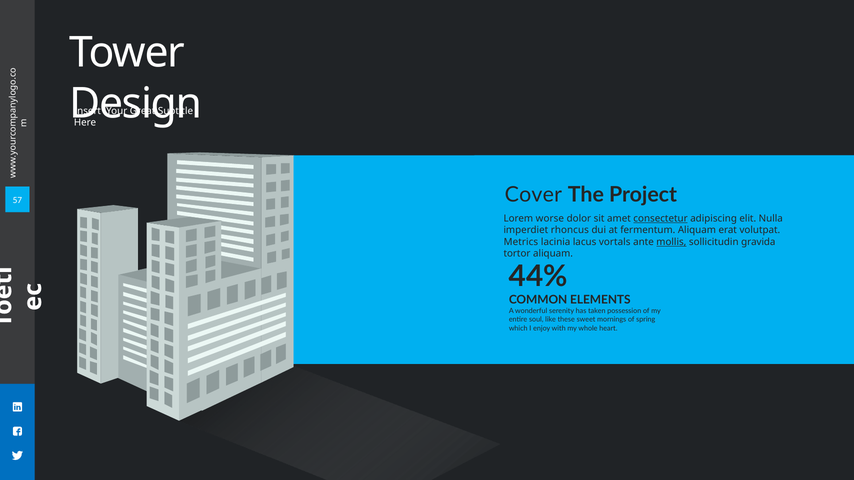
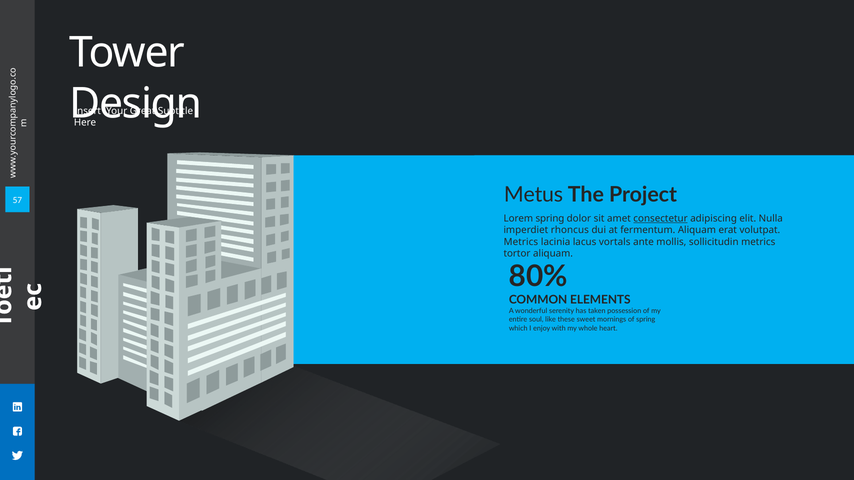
Cover: Cover -> Metus
Lorem worse: worse -> spring
mollis underline: present -> none
sollicitudin gravida: gravida -> metrics
44%: 44% -> 80%
